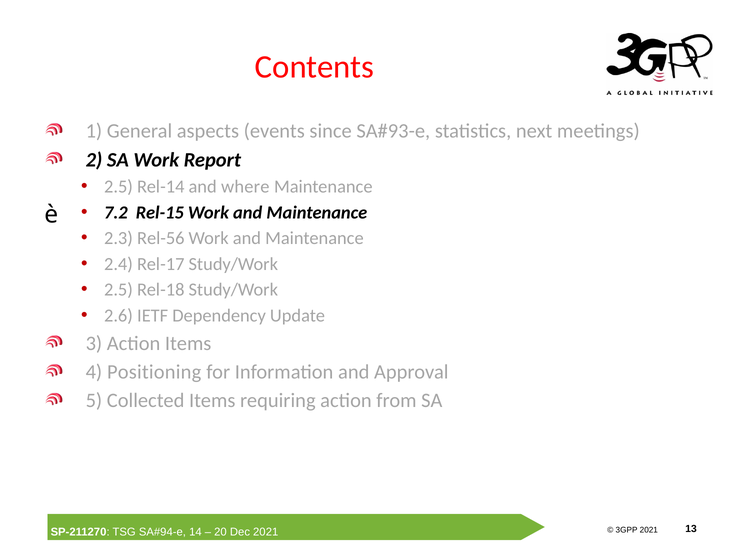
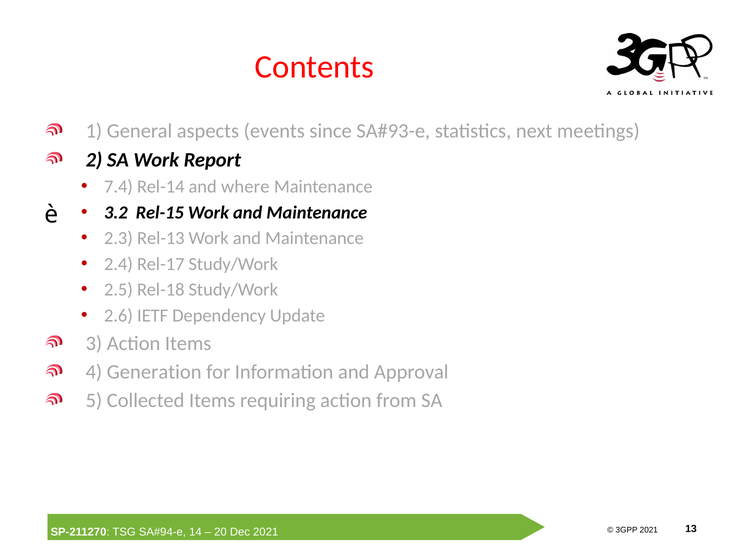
2.5 at (119, 187): 2.5 -> 7.4
7.2: 7.2 -> 3.2
Rel-56: Rel-56 -> Rel-13
Positioning: Positioning -> Generation
